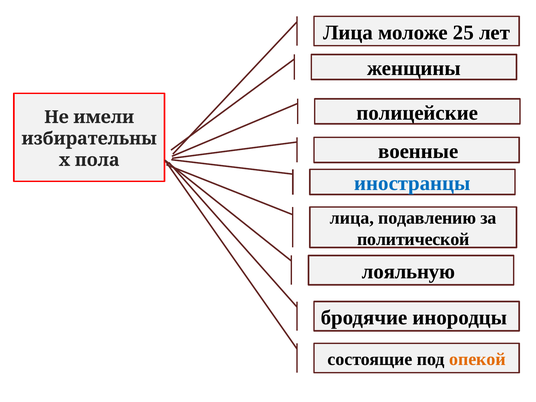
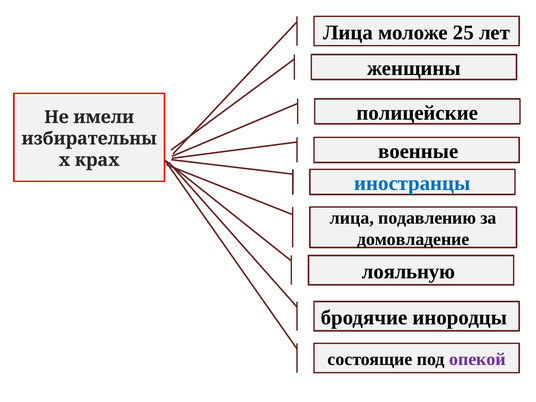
пола: пола -> крах
политической: политической -> домовладение
опекой colour: orange -> purple
